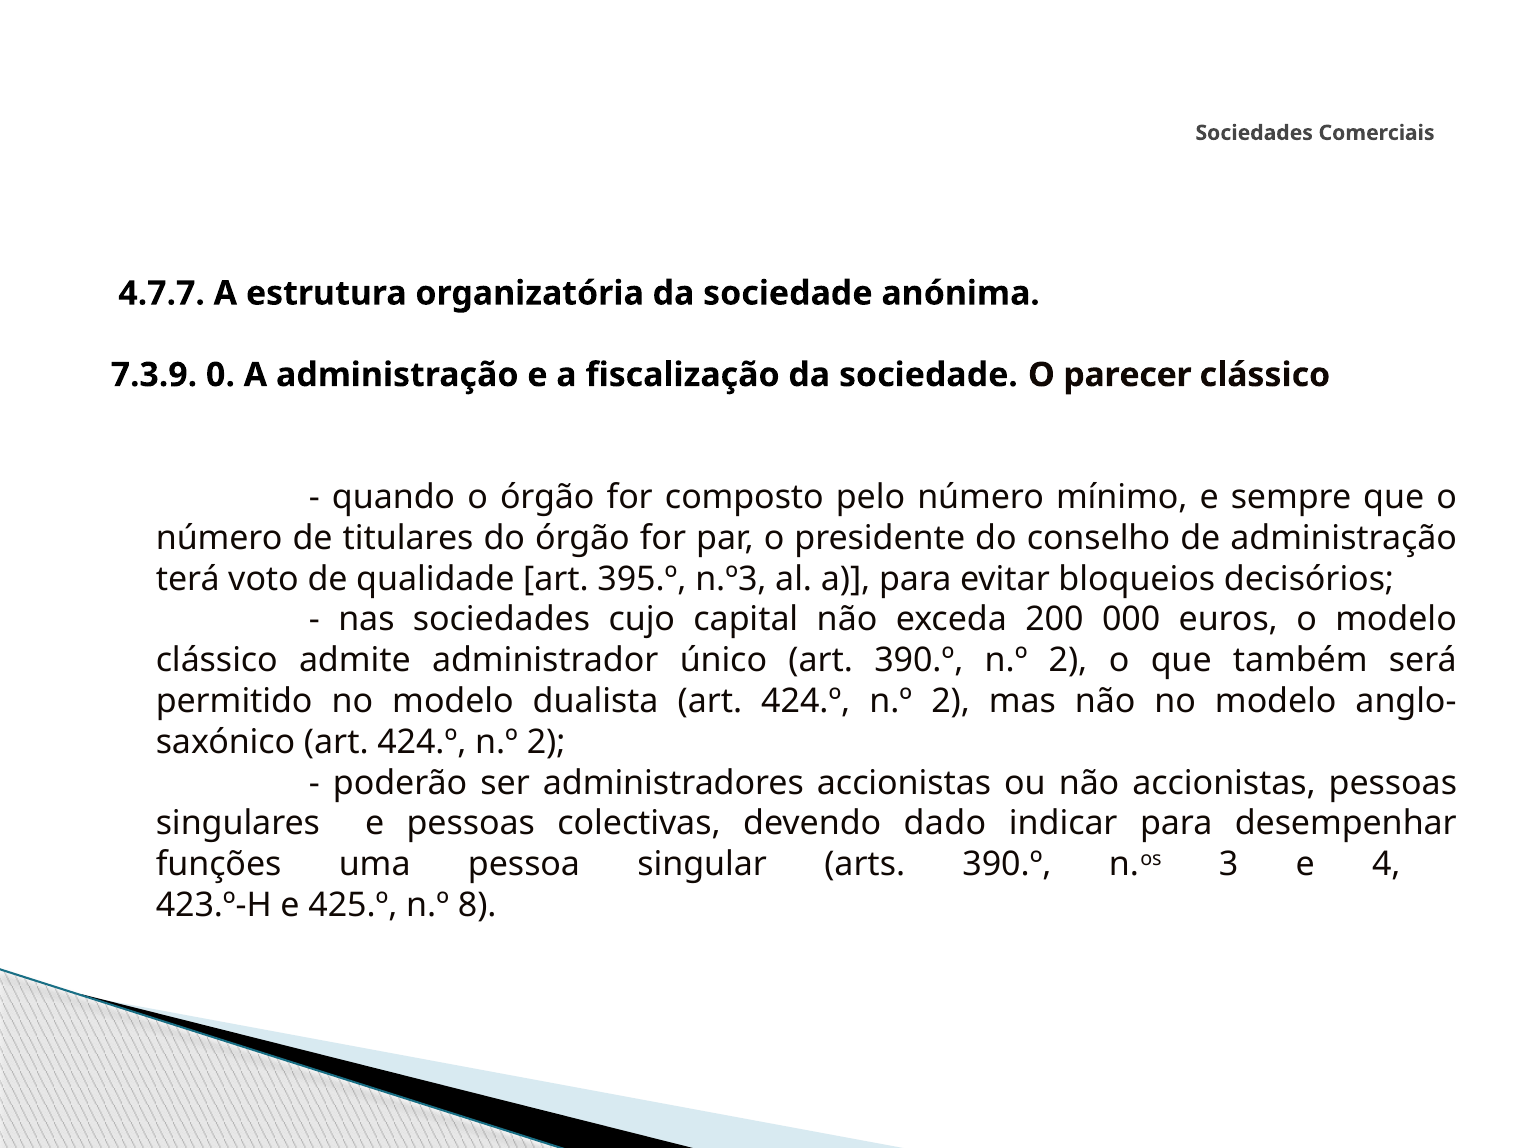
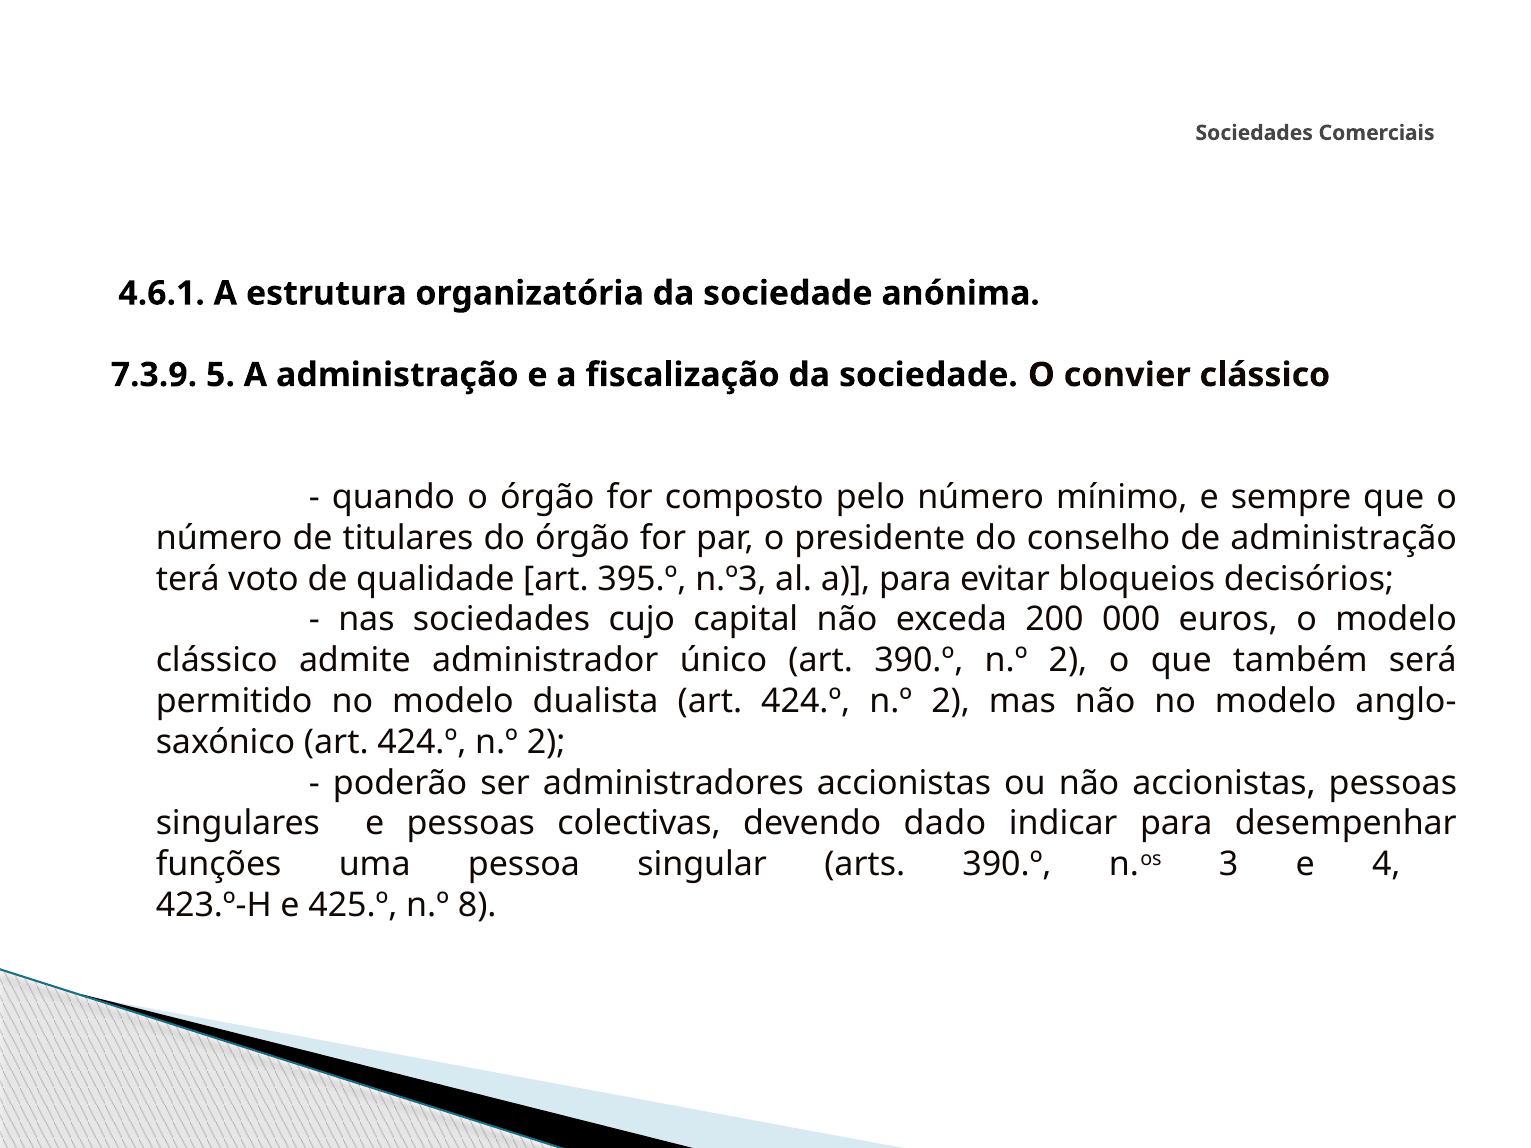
4.7.7: 4.7.7 -> 4.6.1
0: 0 -> 5
parecer: parecer -> convier
